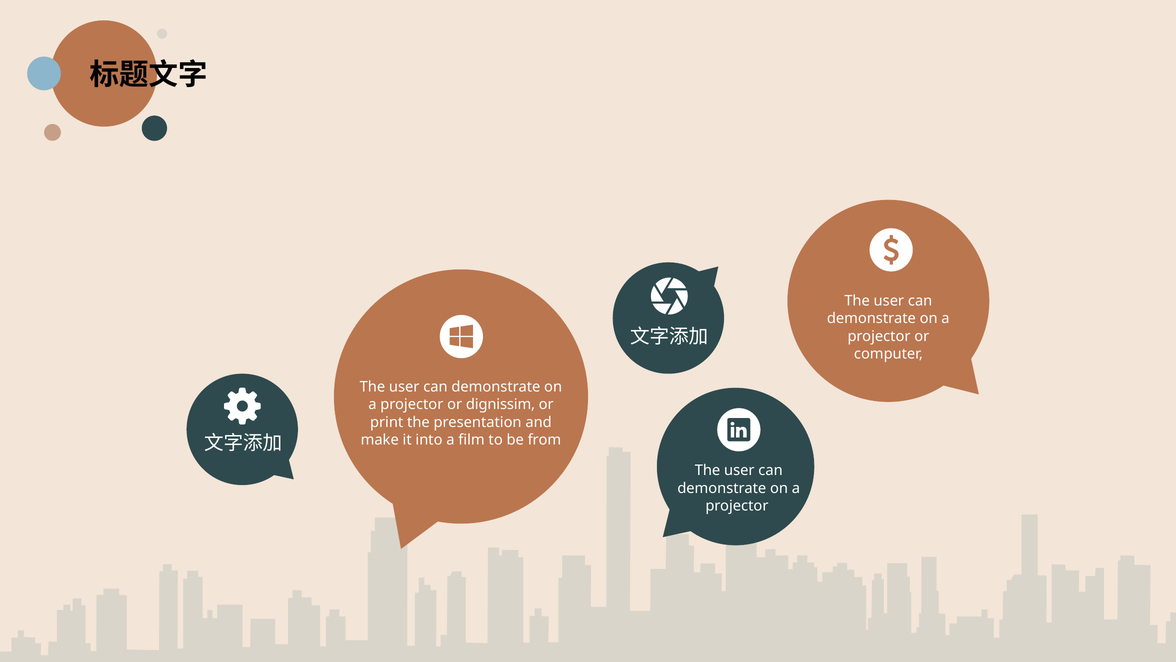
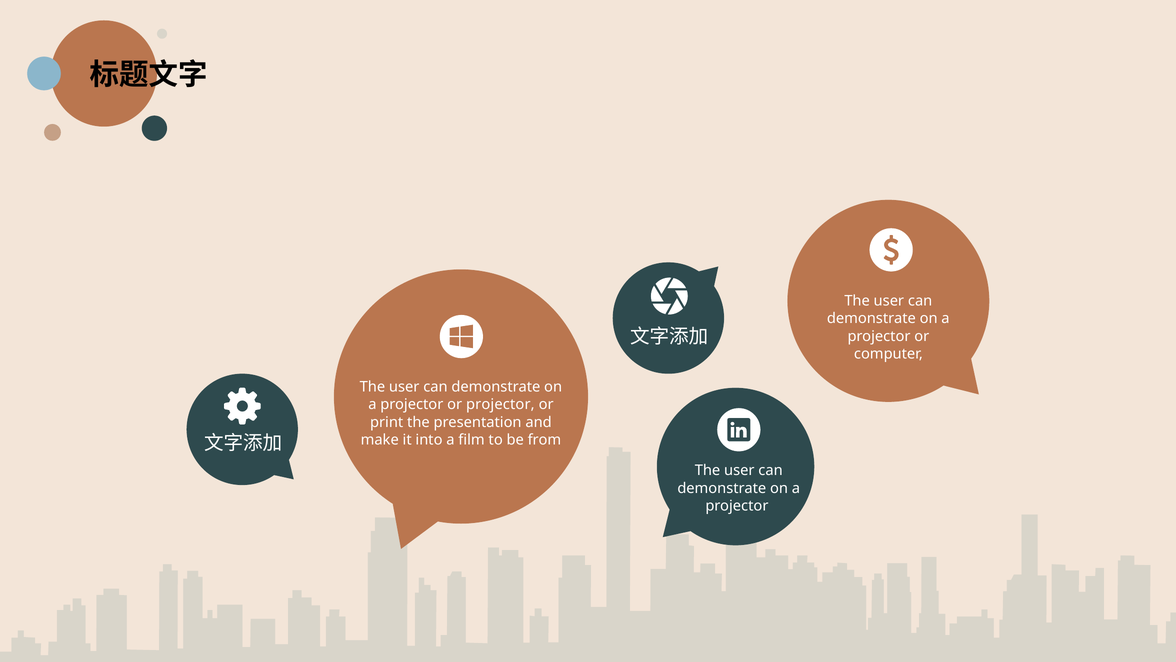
or dignissim: dignissim -> projector
